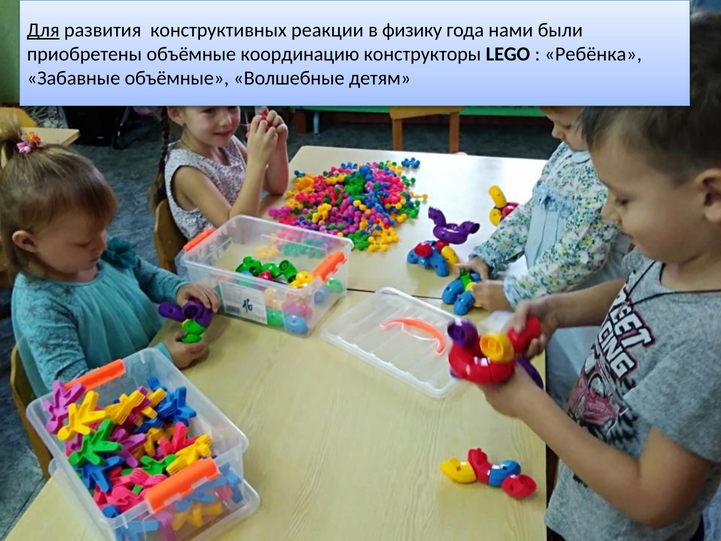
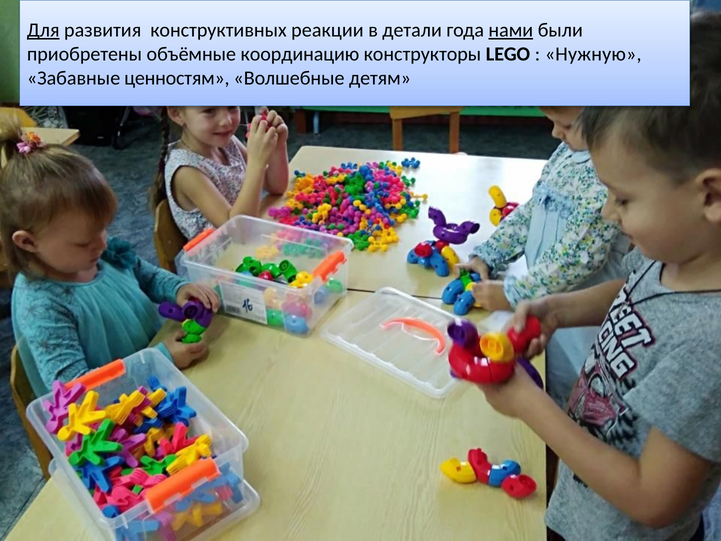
физику: физику -> детали
нами underline: none -> present
Ребёнка: Ребёнка -> Нужную
Забавные объёмные: объёмные -> ценностям
